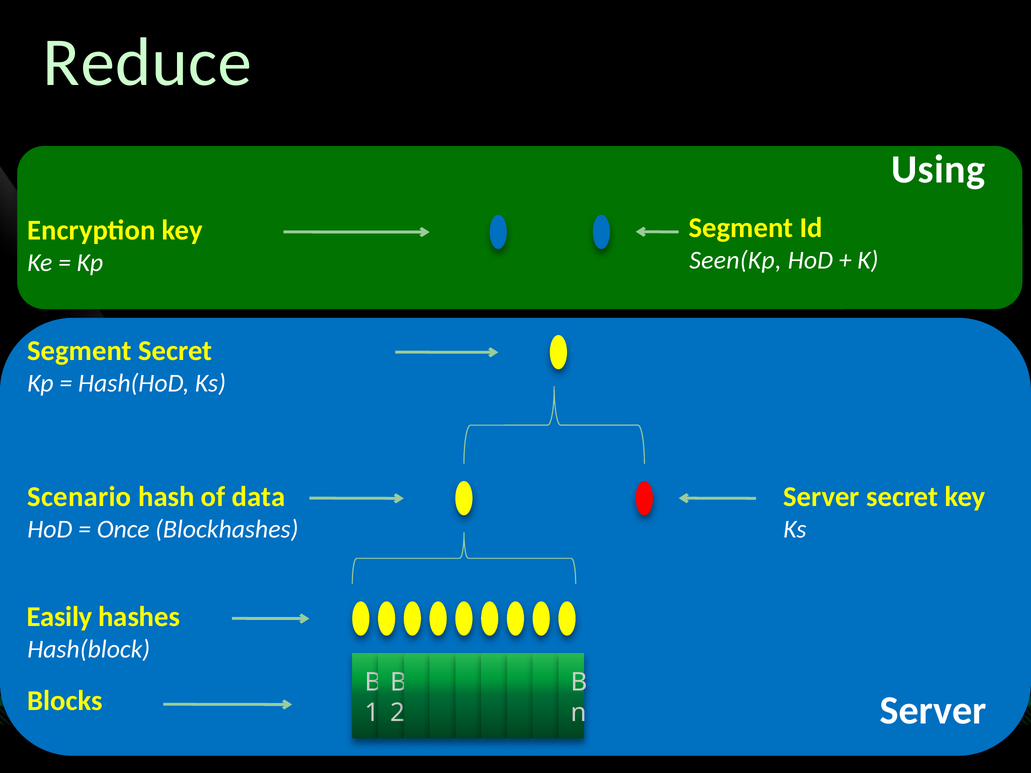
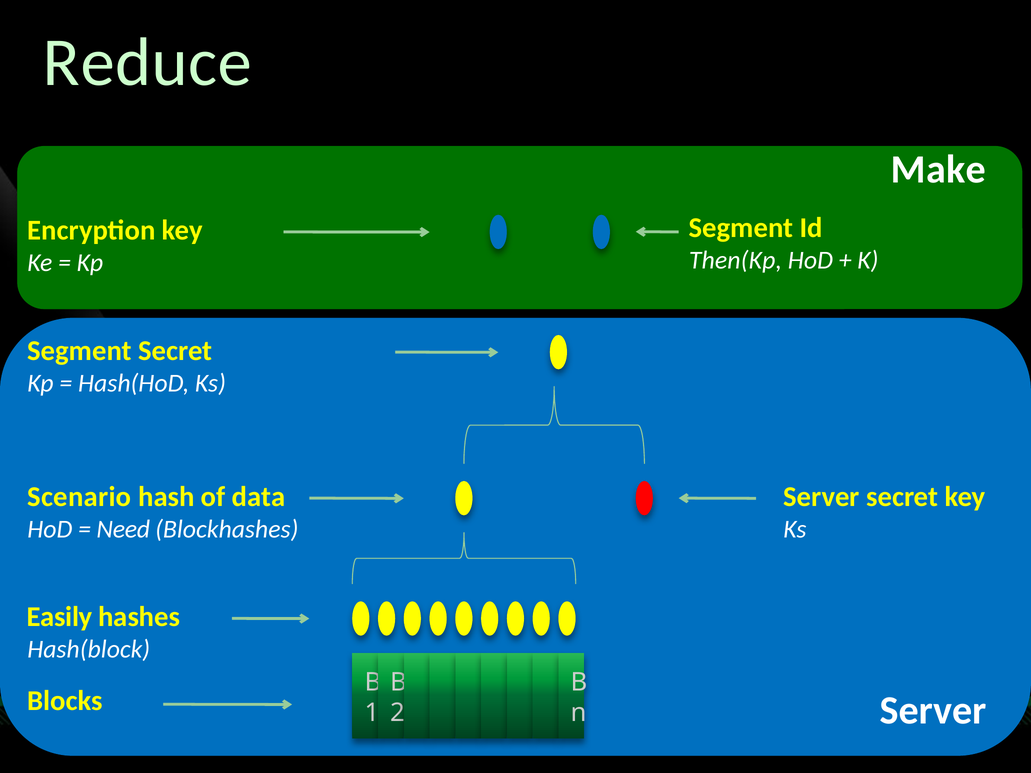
Using: Using -> Make
Seen(Kp: Seen(Kp -> Then(Kp
Once: Once -> Need
